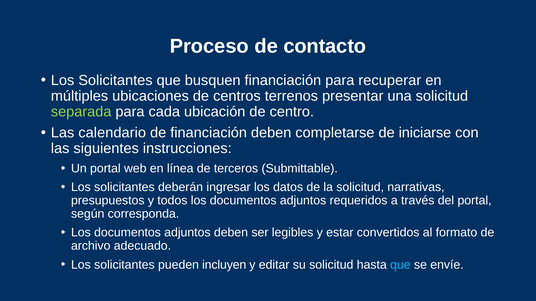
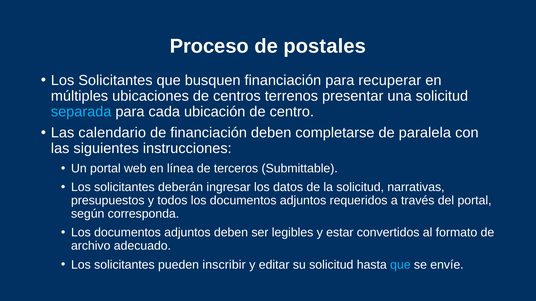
contacto: contacto -> postales
separada colour: light green -> light blue
iniciarse: iniciarse -> paralela
incluyen: incluyen -> inscribir
